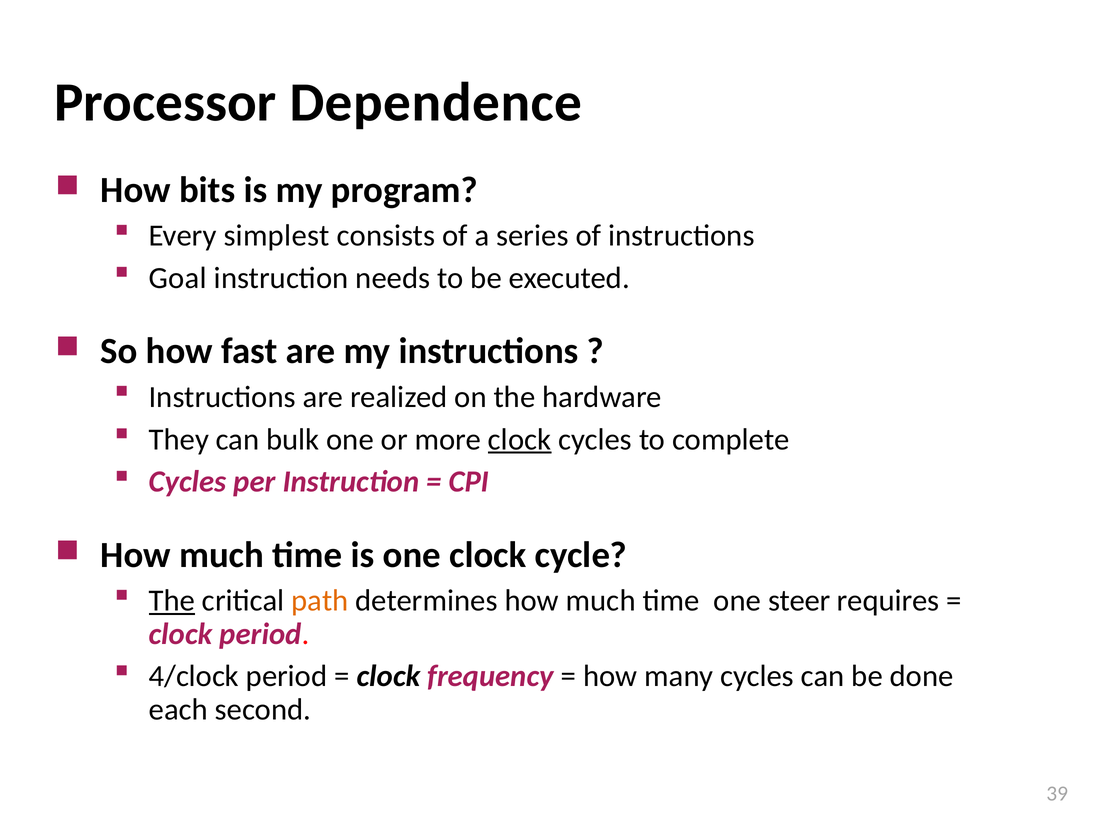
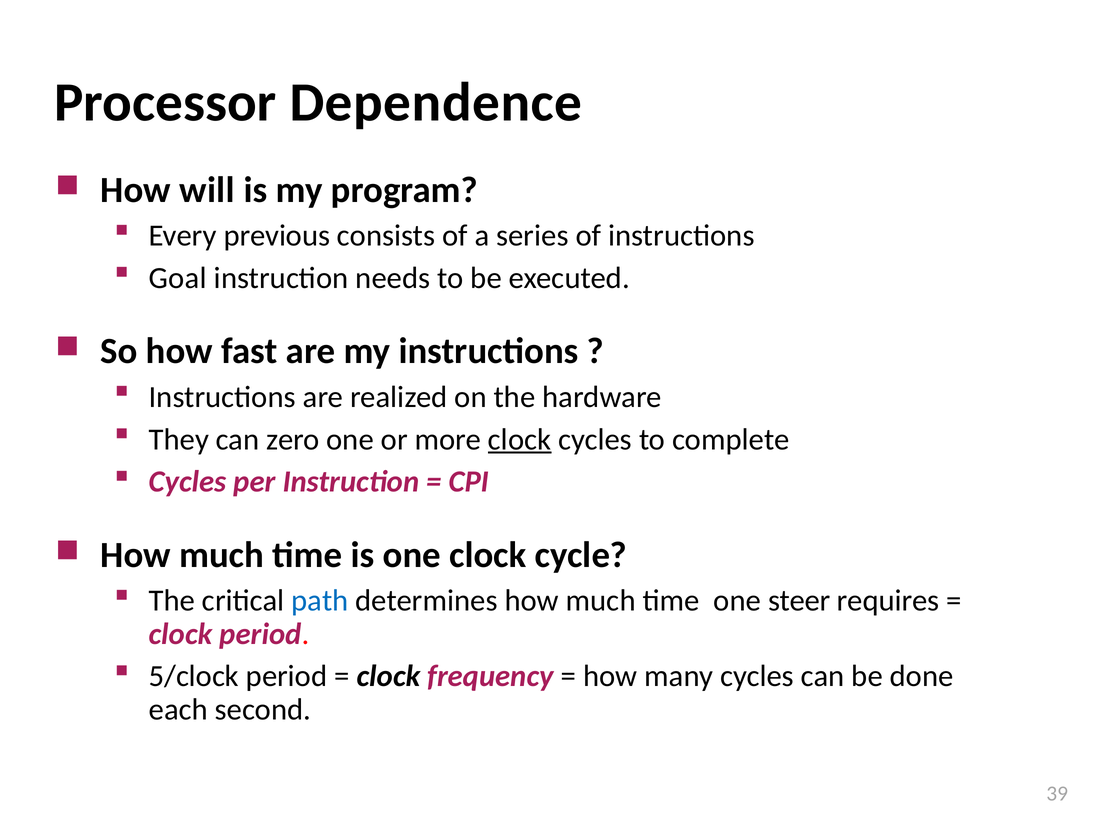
bits: bits -> will
simplest: simplest -> previous
bulk: bulk -> zero
The at (172, 601) underline: present -> none
path colour: orange -> blue
4/clock: 4/clock -> 5/clock
